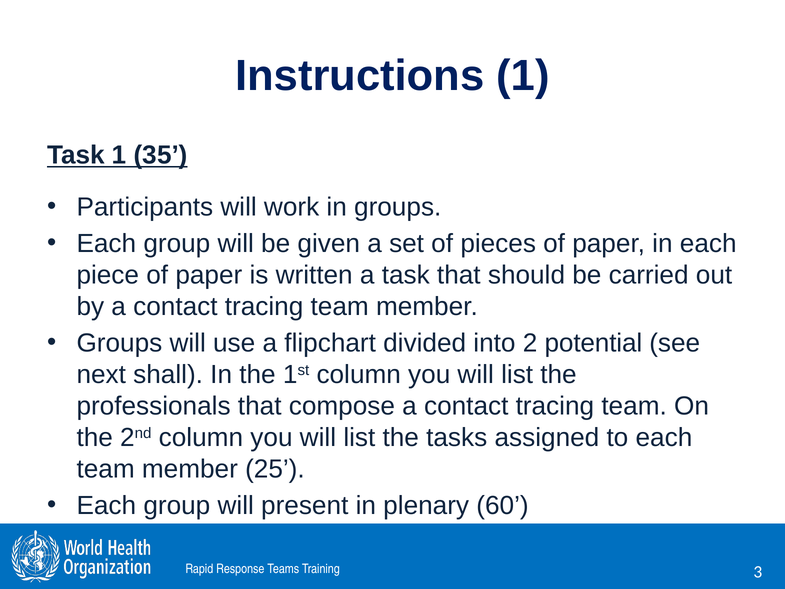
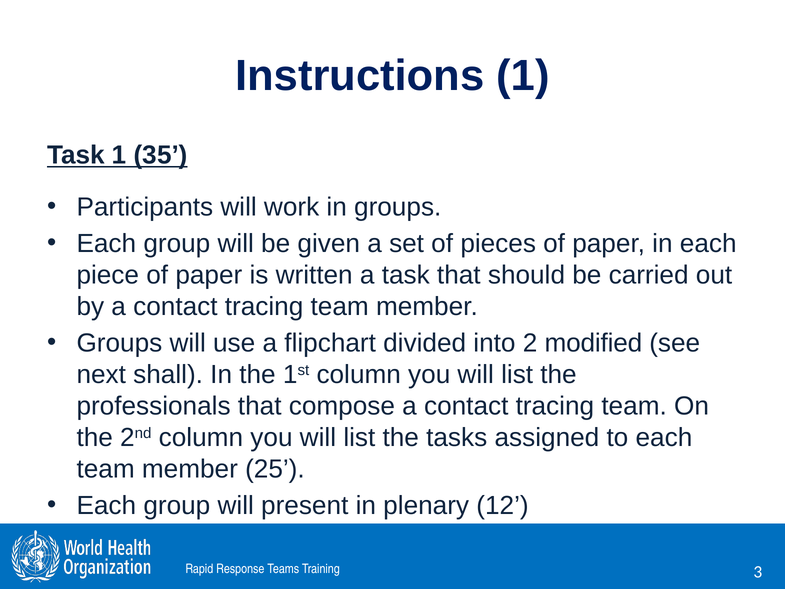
potential: potential -> modified
60: 60 -> 12
